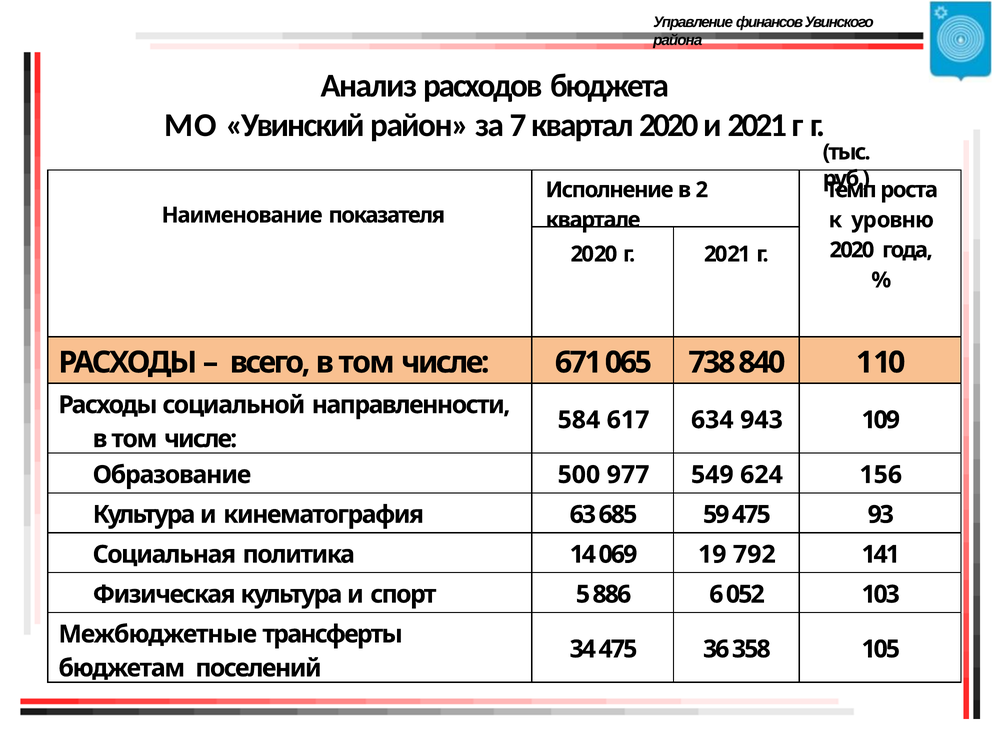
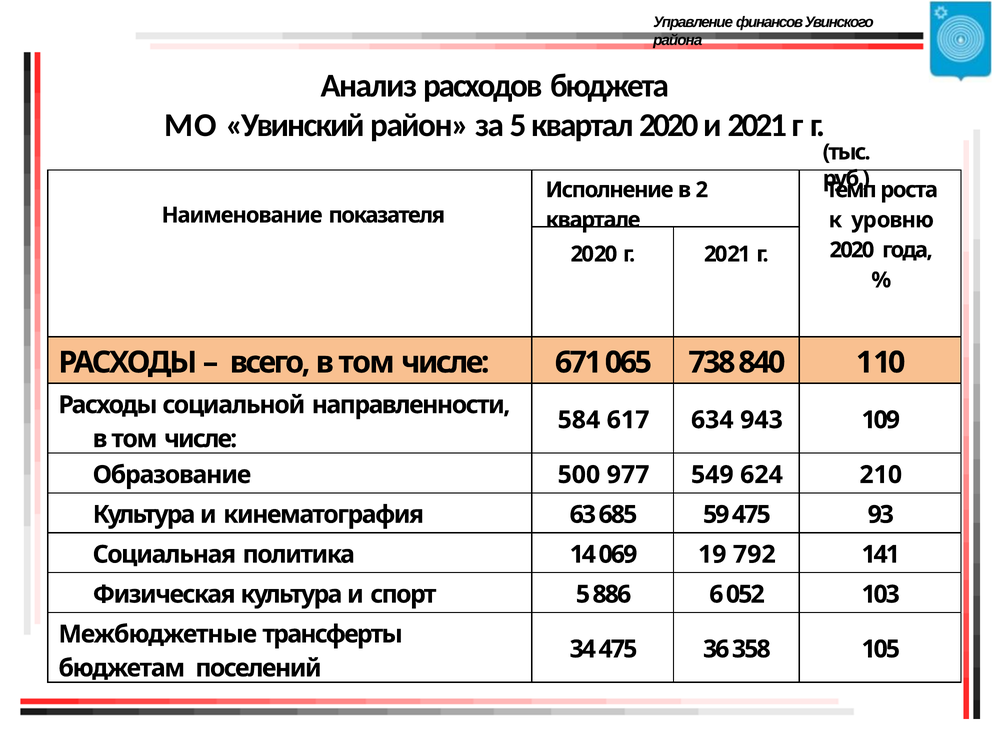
за 7: 7 -> 5
156: 156 -> 210
